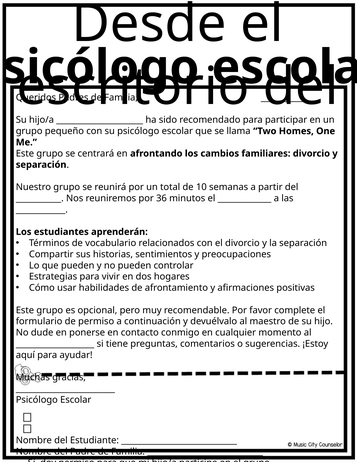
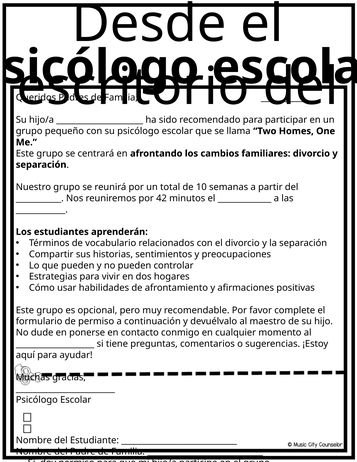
36: 36 -> 42
